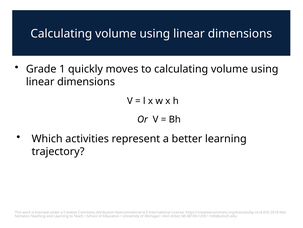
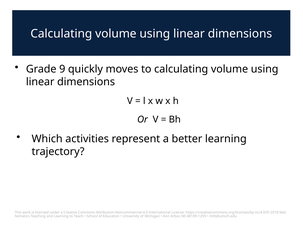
1: 1 -> 9
